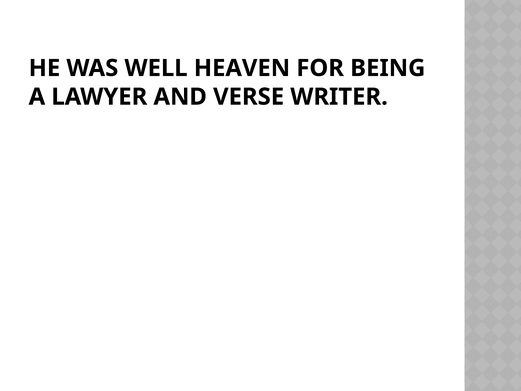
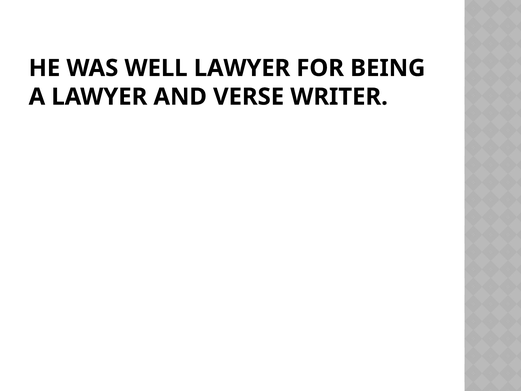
WELL HEAVEN: HEAVEN -> LAWYER
